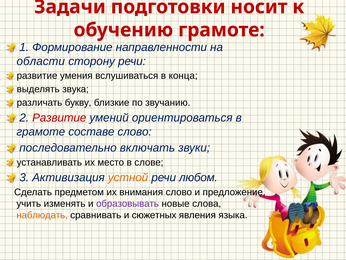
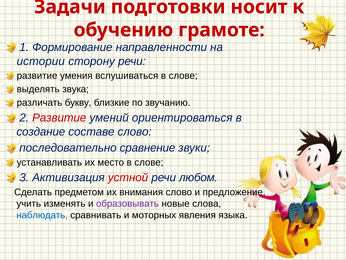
области: области -> истории
вслушиваться в конца: конца -> слове
грамоте at (41, 132): грамоте -> создание
включать: включать -> сравнение
устной colour: orange -> red
наблюдать colour: orange -> blue
сюжетных: сюжетных -> моторных
